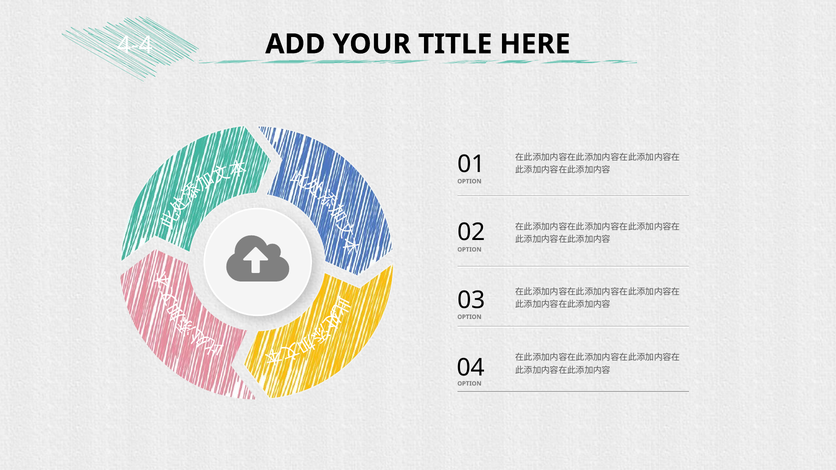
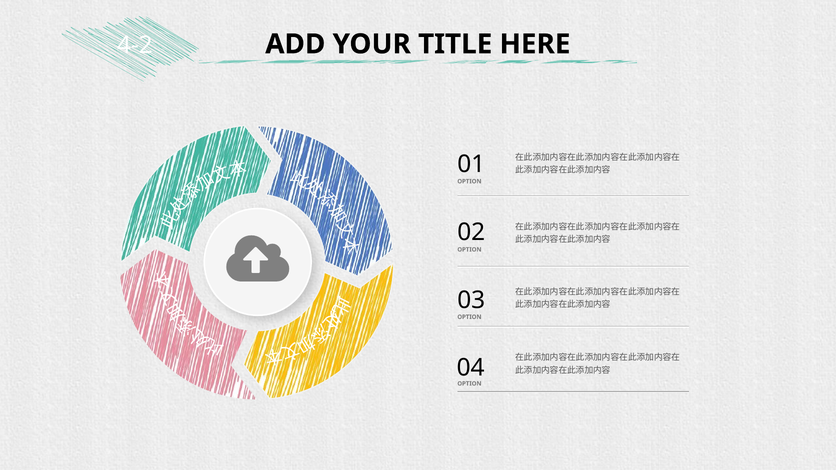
4-4: 4-4 -> 4-2
